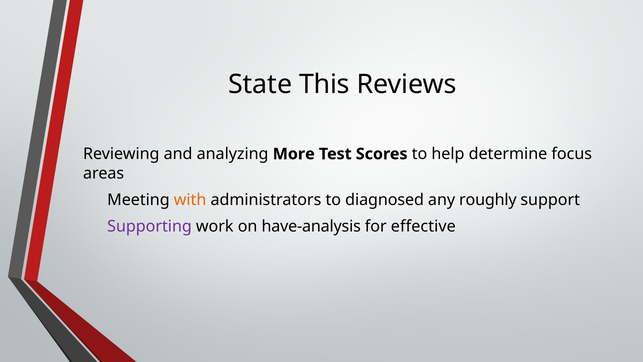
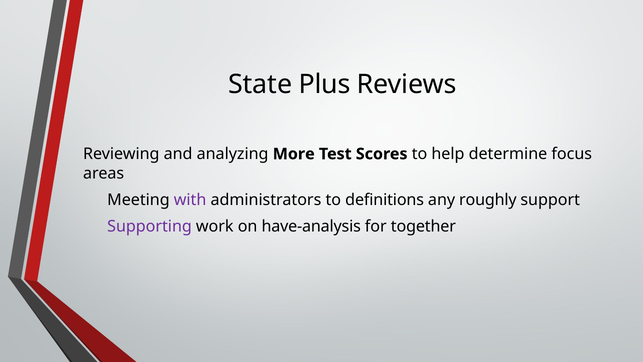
This: This -> Plus
with colour: orange -> purple
diagnosed: diagnosed -> definitions
effective: effective -> together
